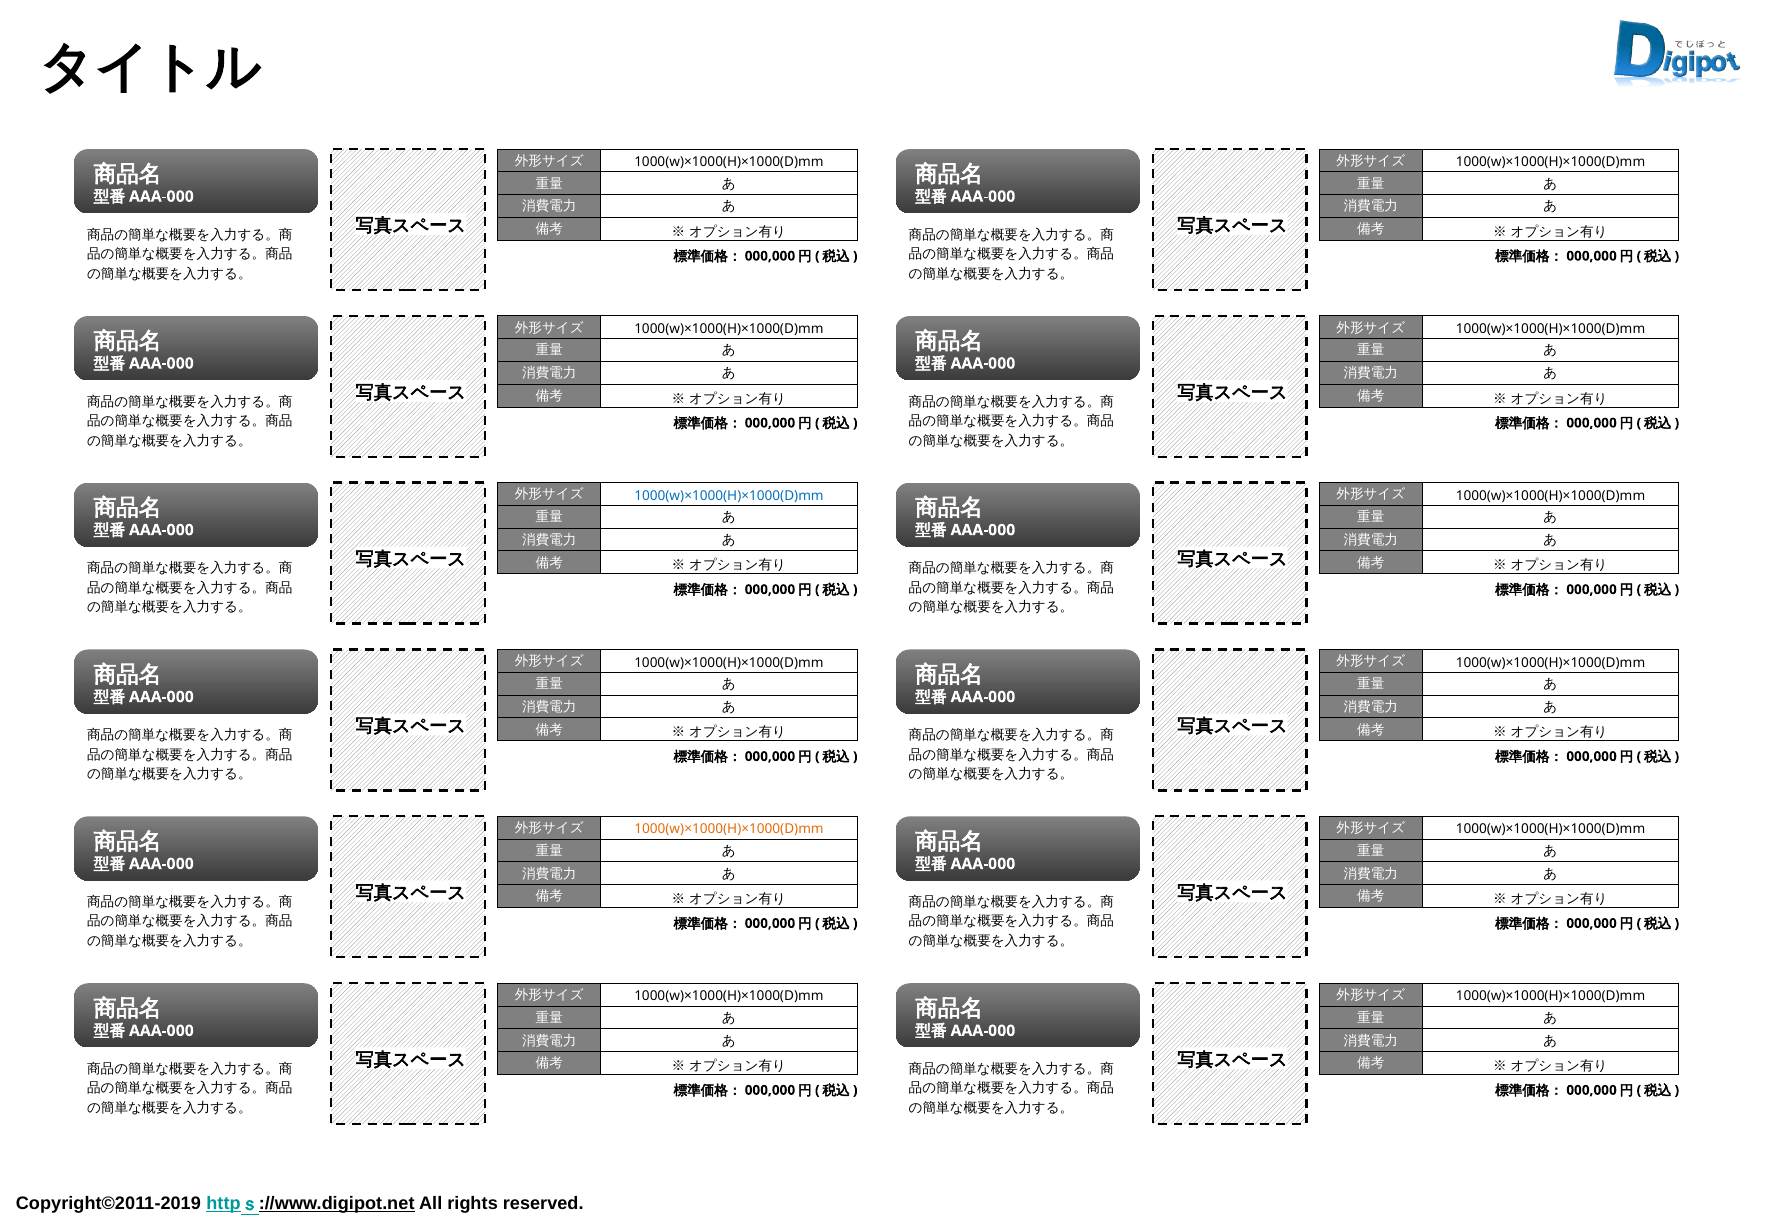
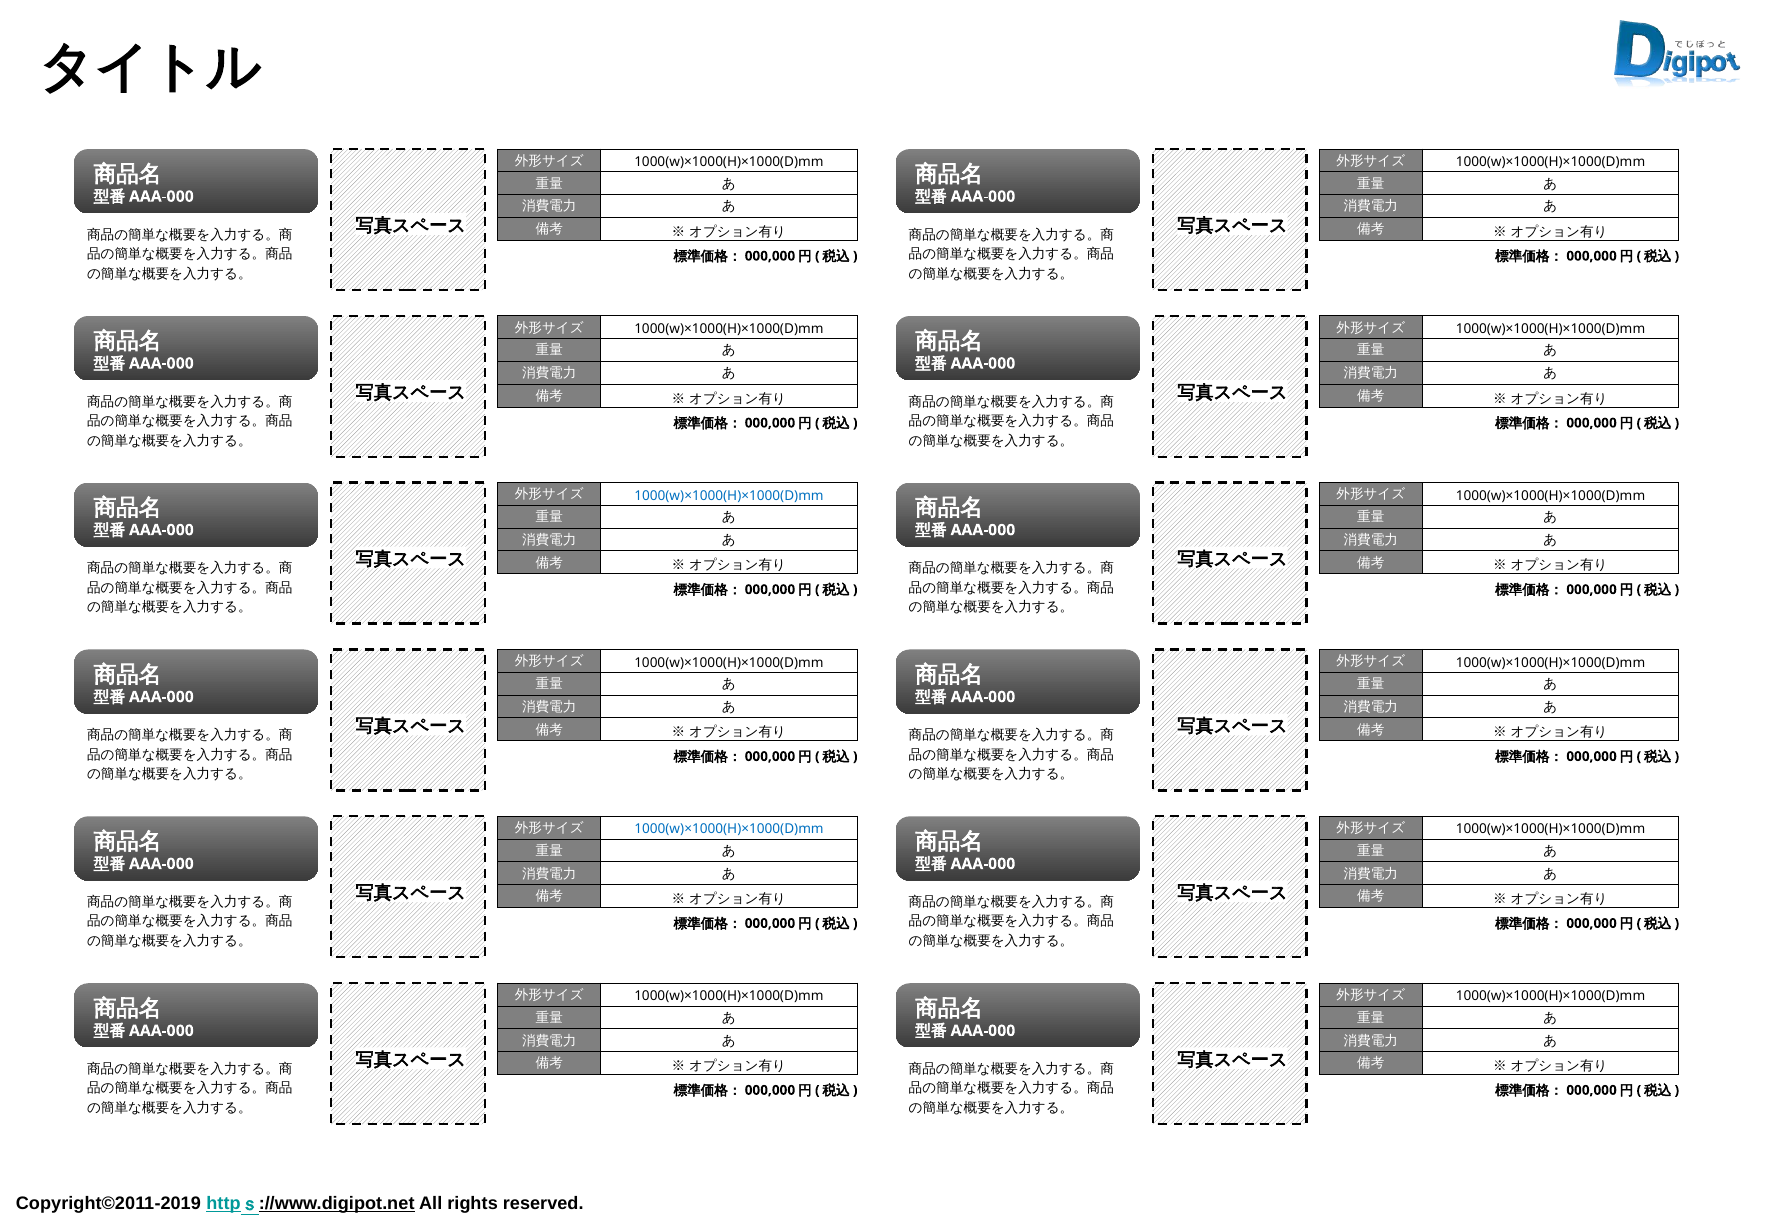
1000(w)×1000(H)×1000(D)mm at (729, 830) colour: orange -> blue
